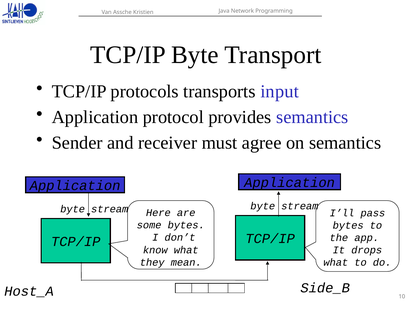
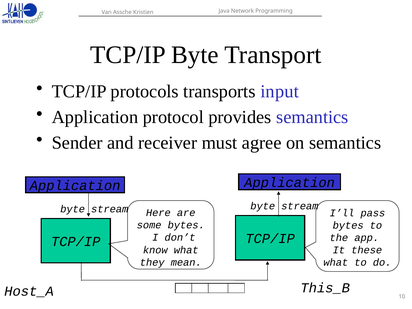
drops: drops -> these
Side_B: Side_B -> This_B
